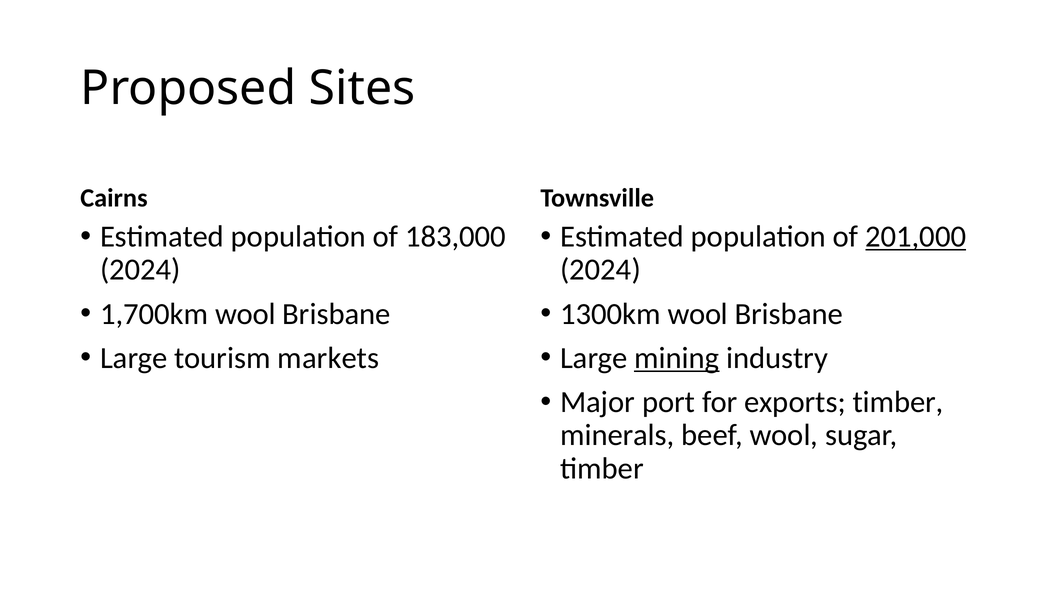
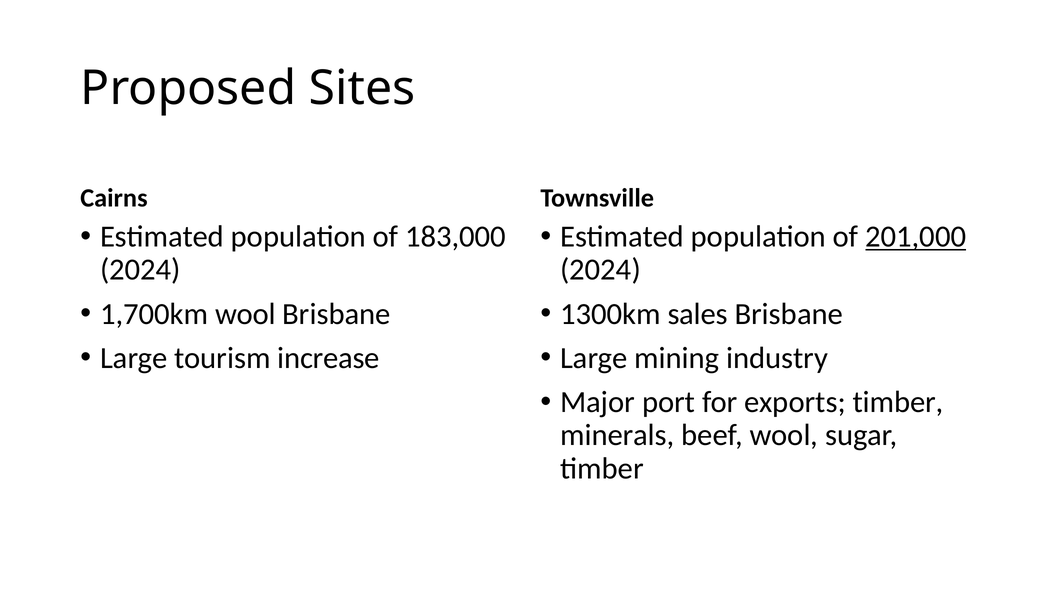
1300km wool: wool -> sales
markets: markets -> increase
mining underline: present -> none
